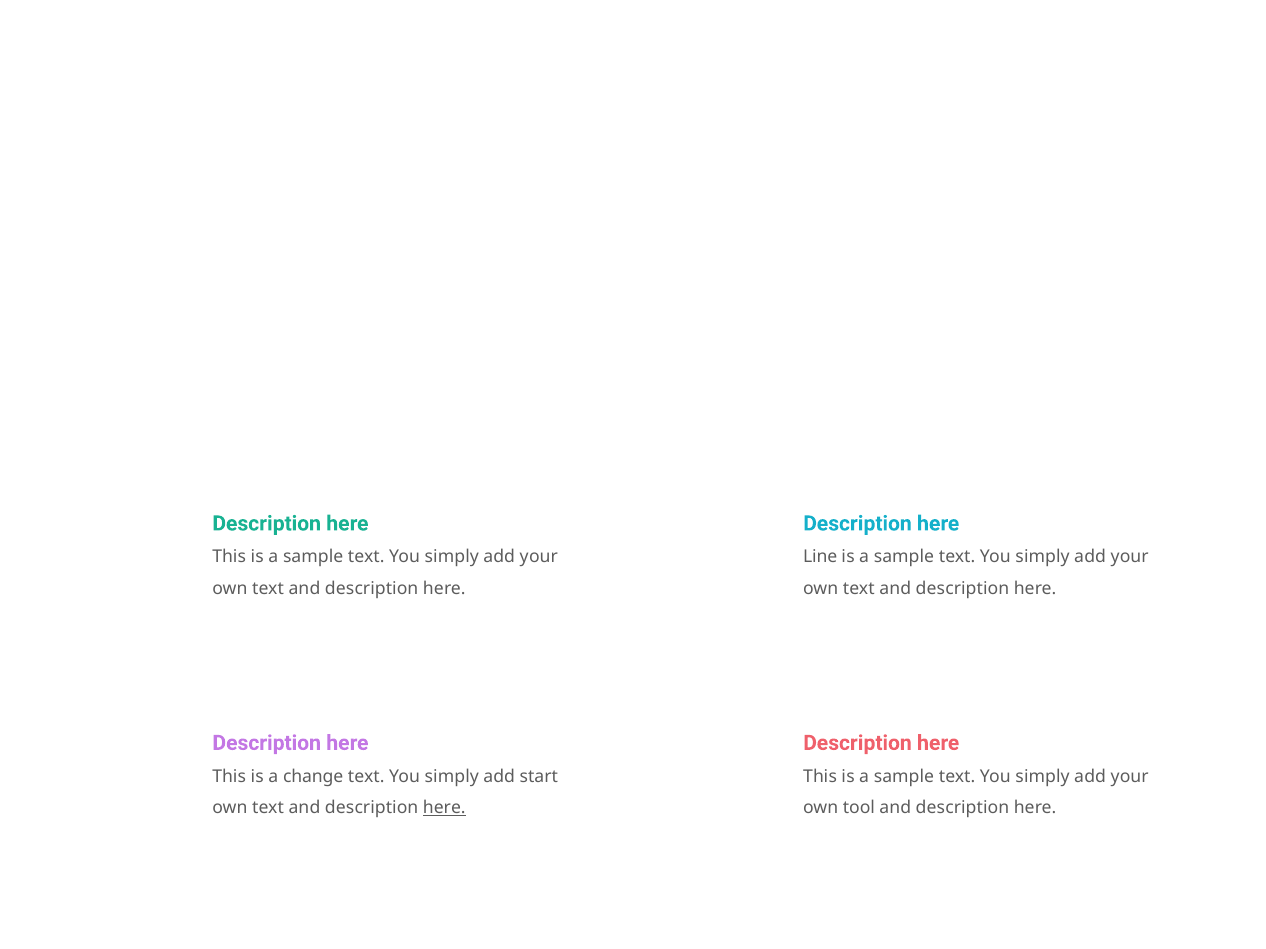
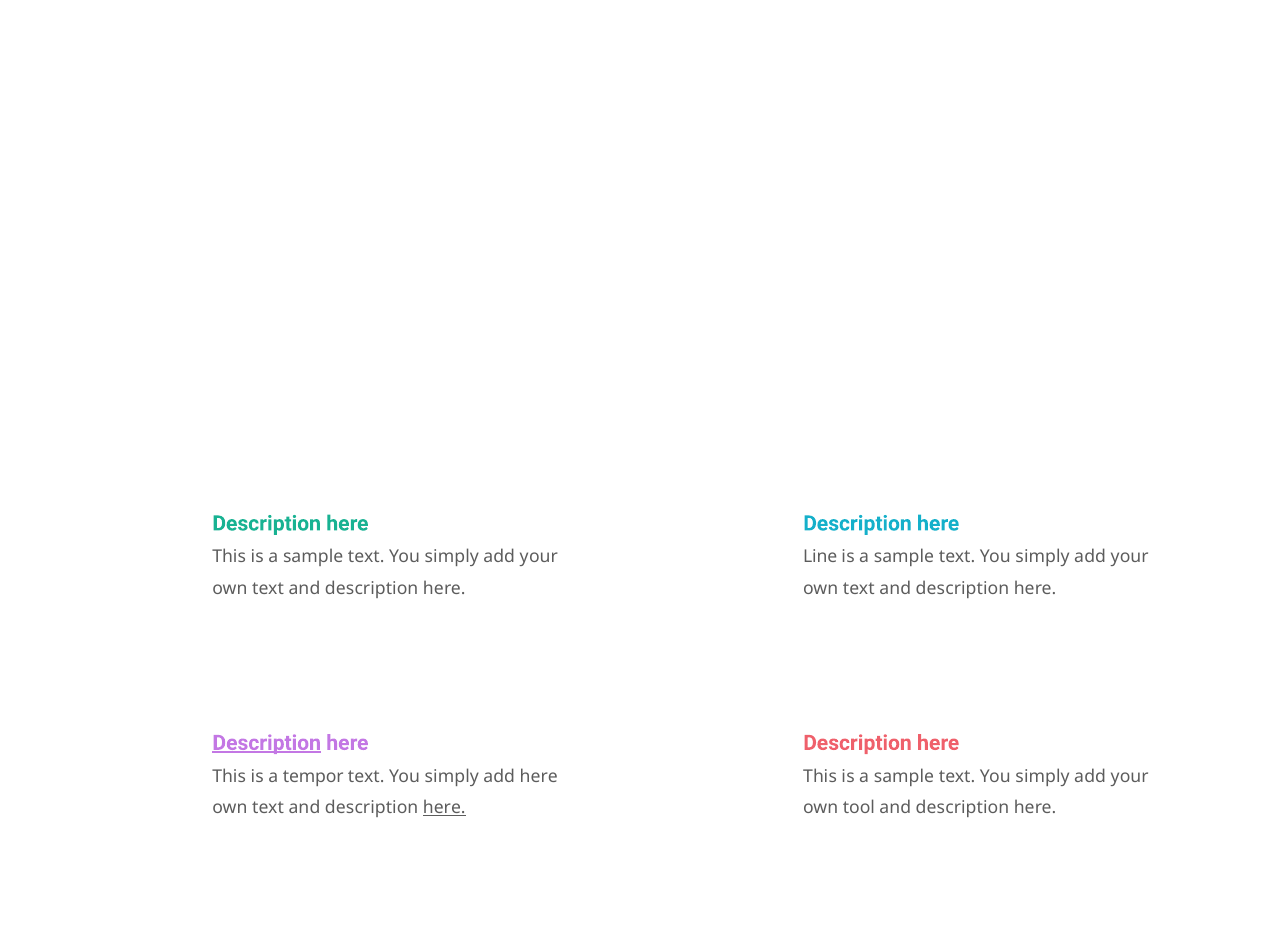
Description at (267, 743) underline: none -> present
change: change -> tempor
add start: start -> here
